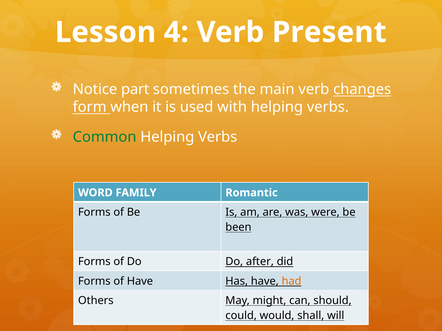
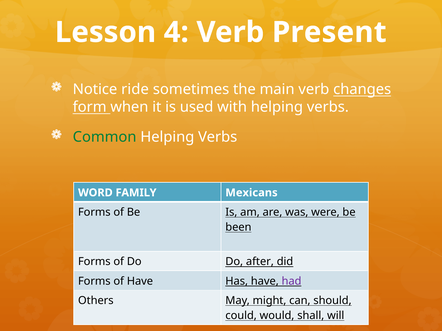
part: part -> ride
Romantic: Romantic -> Mexicans
had colour: orange -> purple
